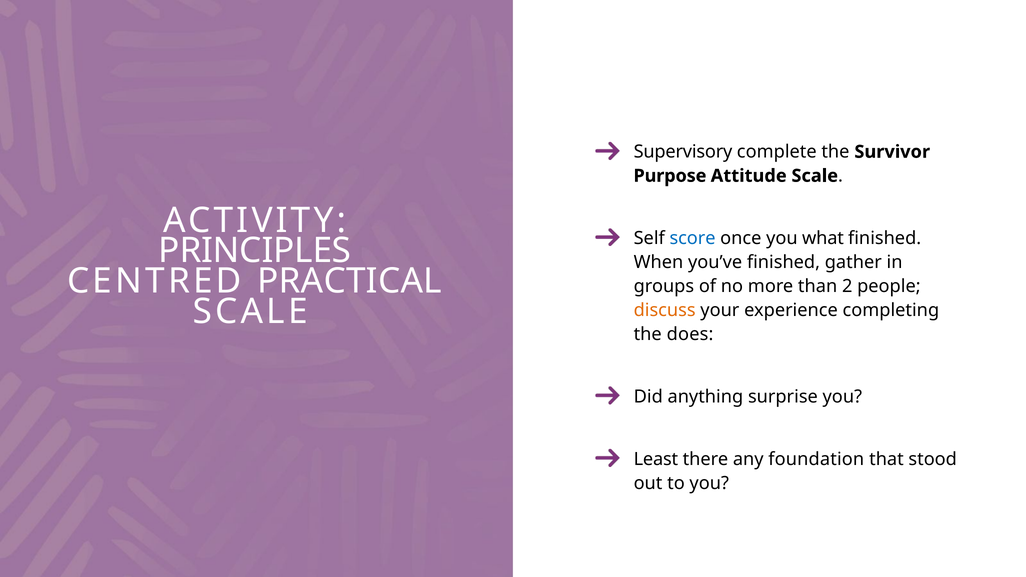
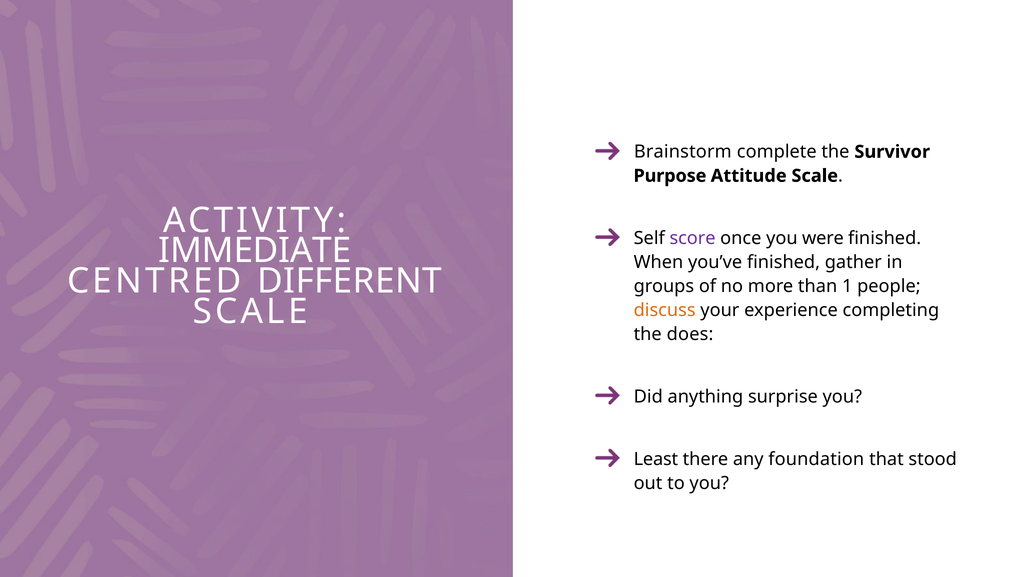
Supervisory: Supervisory -> Brainstorm
score colour: blue -> purple
what: what -> were
PRINCIPLES: PRINCIPLES -> IMMEDIATE
PRACTICAL: PRACTICAL -> DIFFERENT
2: 2 -> 1
